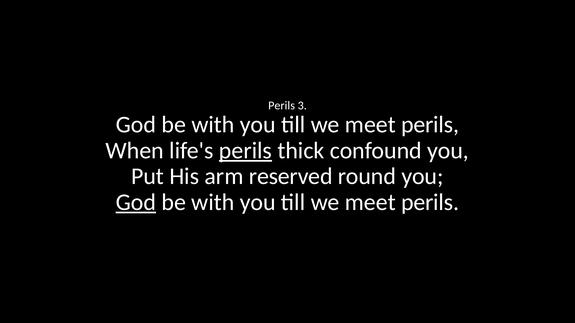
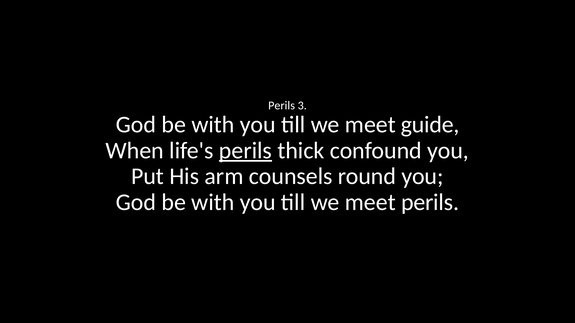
perils at (430, 125): perils -> guide
reserved: reserved -> counsels
God at (136, 202) underline: present -> none
